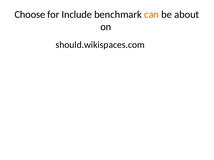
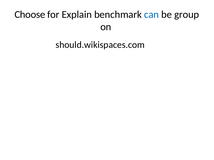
Include: Include -> Explain
can colour: orange -> blue
about: about -> group
